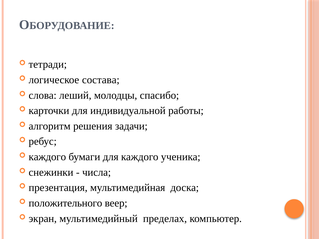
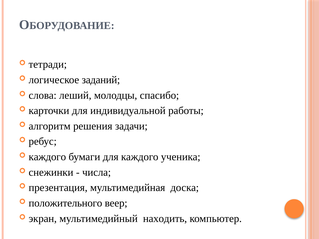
состава: состава -> заданий
пределах: пределах -> находить
